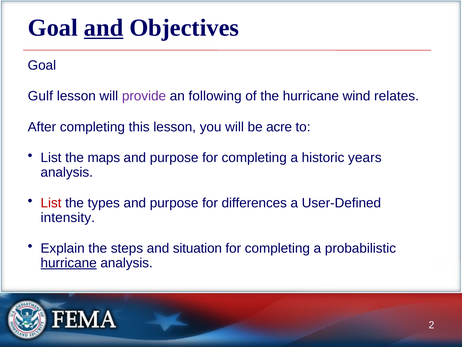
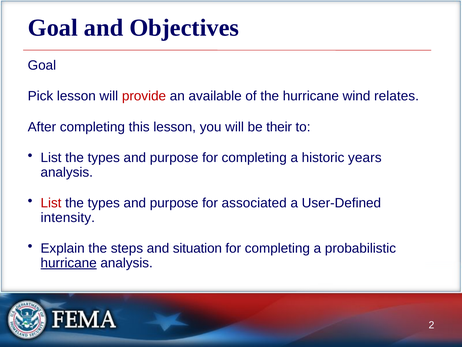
and at (104, 28) underline: present -> none
Gulf: Gulf -> Pick
provide colour: purple -> red
following: following -> available
acre: acre -> their
maps at (104, 157): maps -> types
differences: differences -> associated
